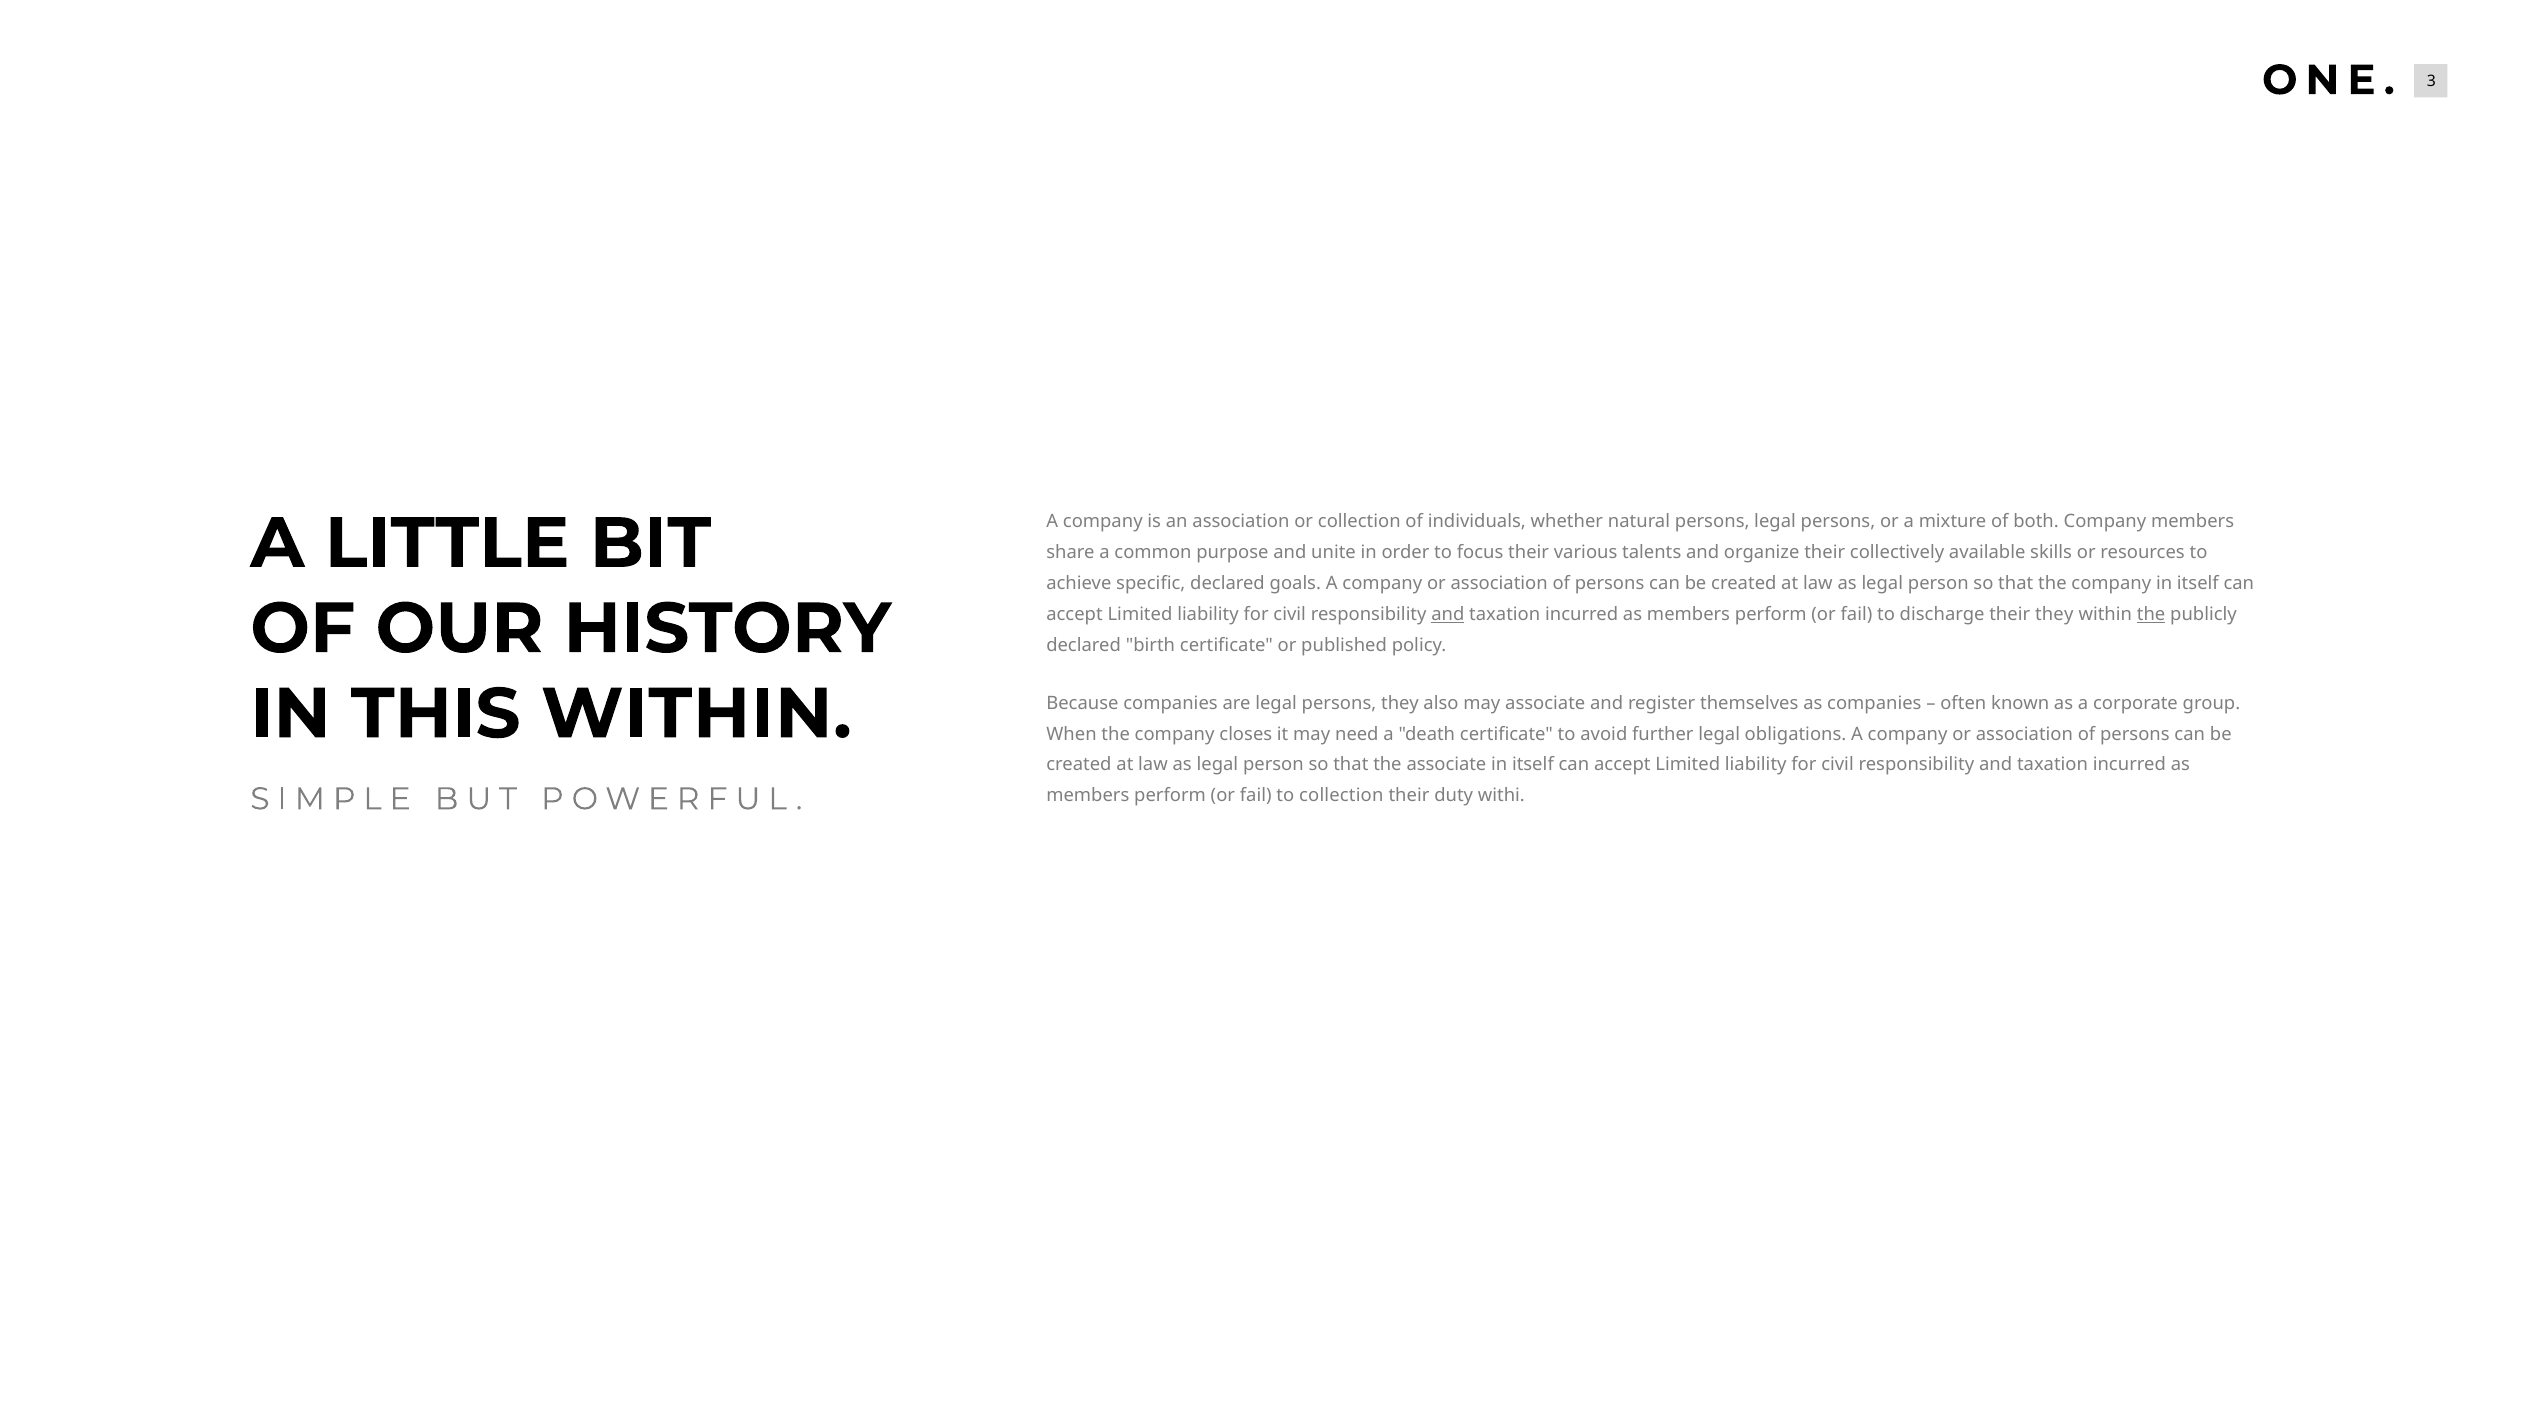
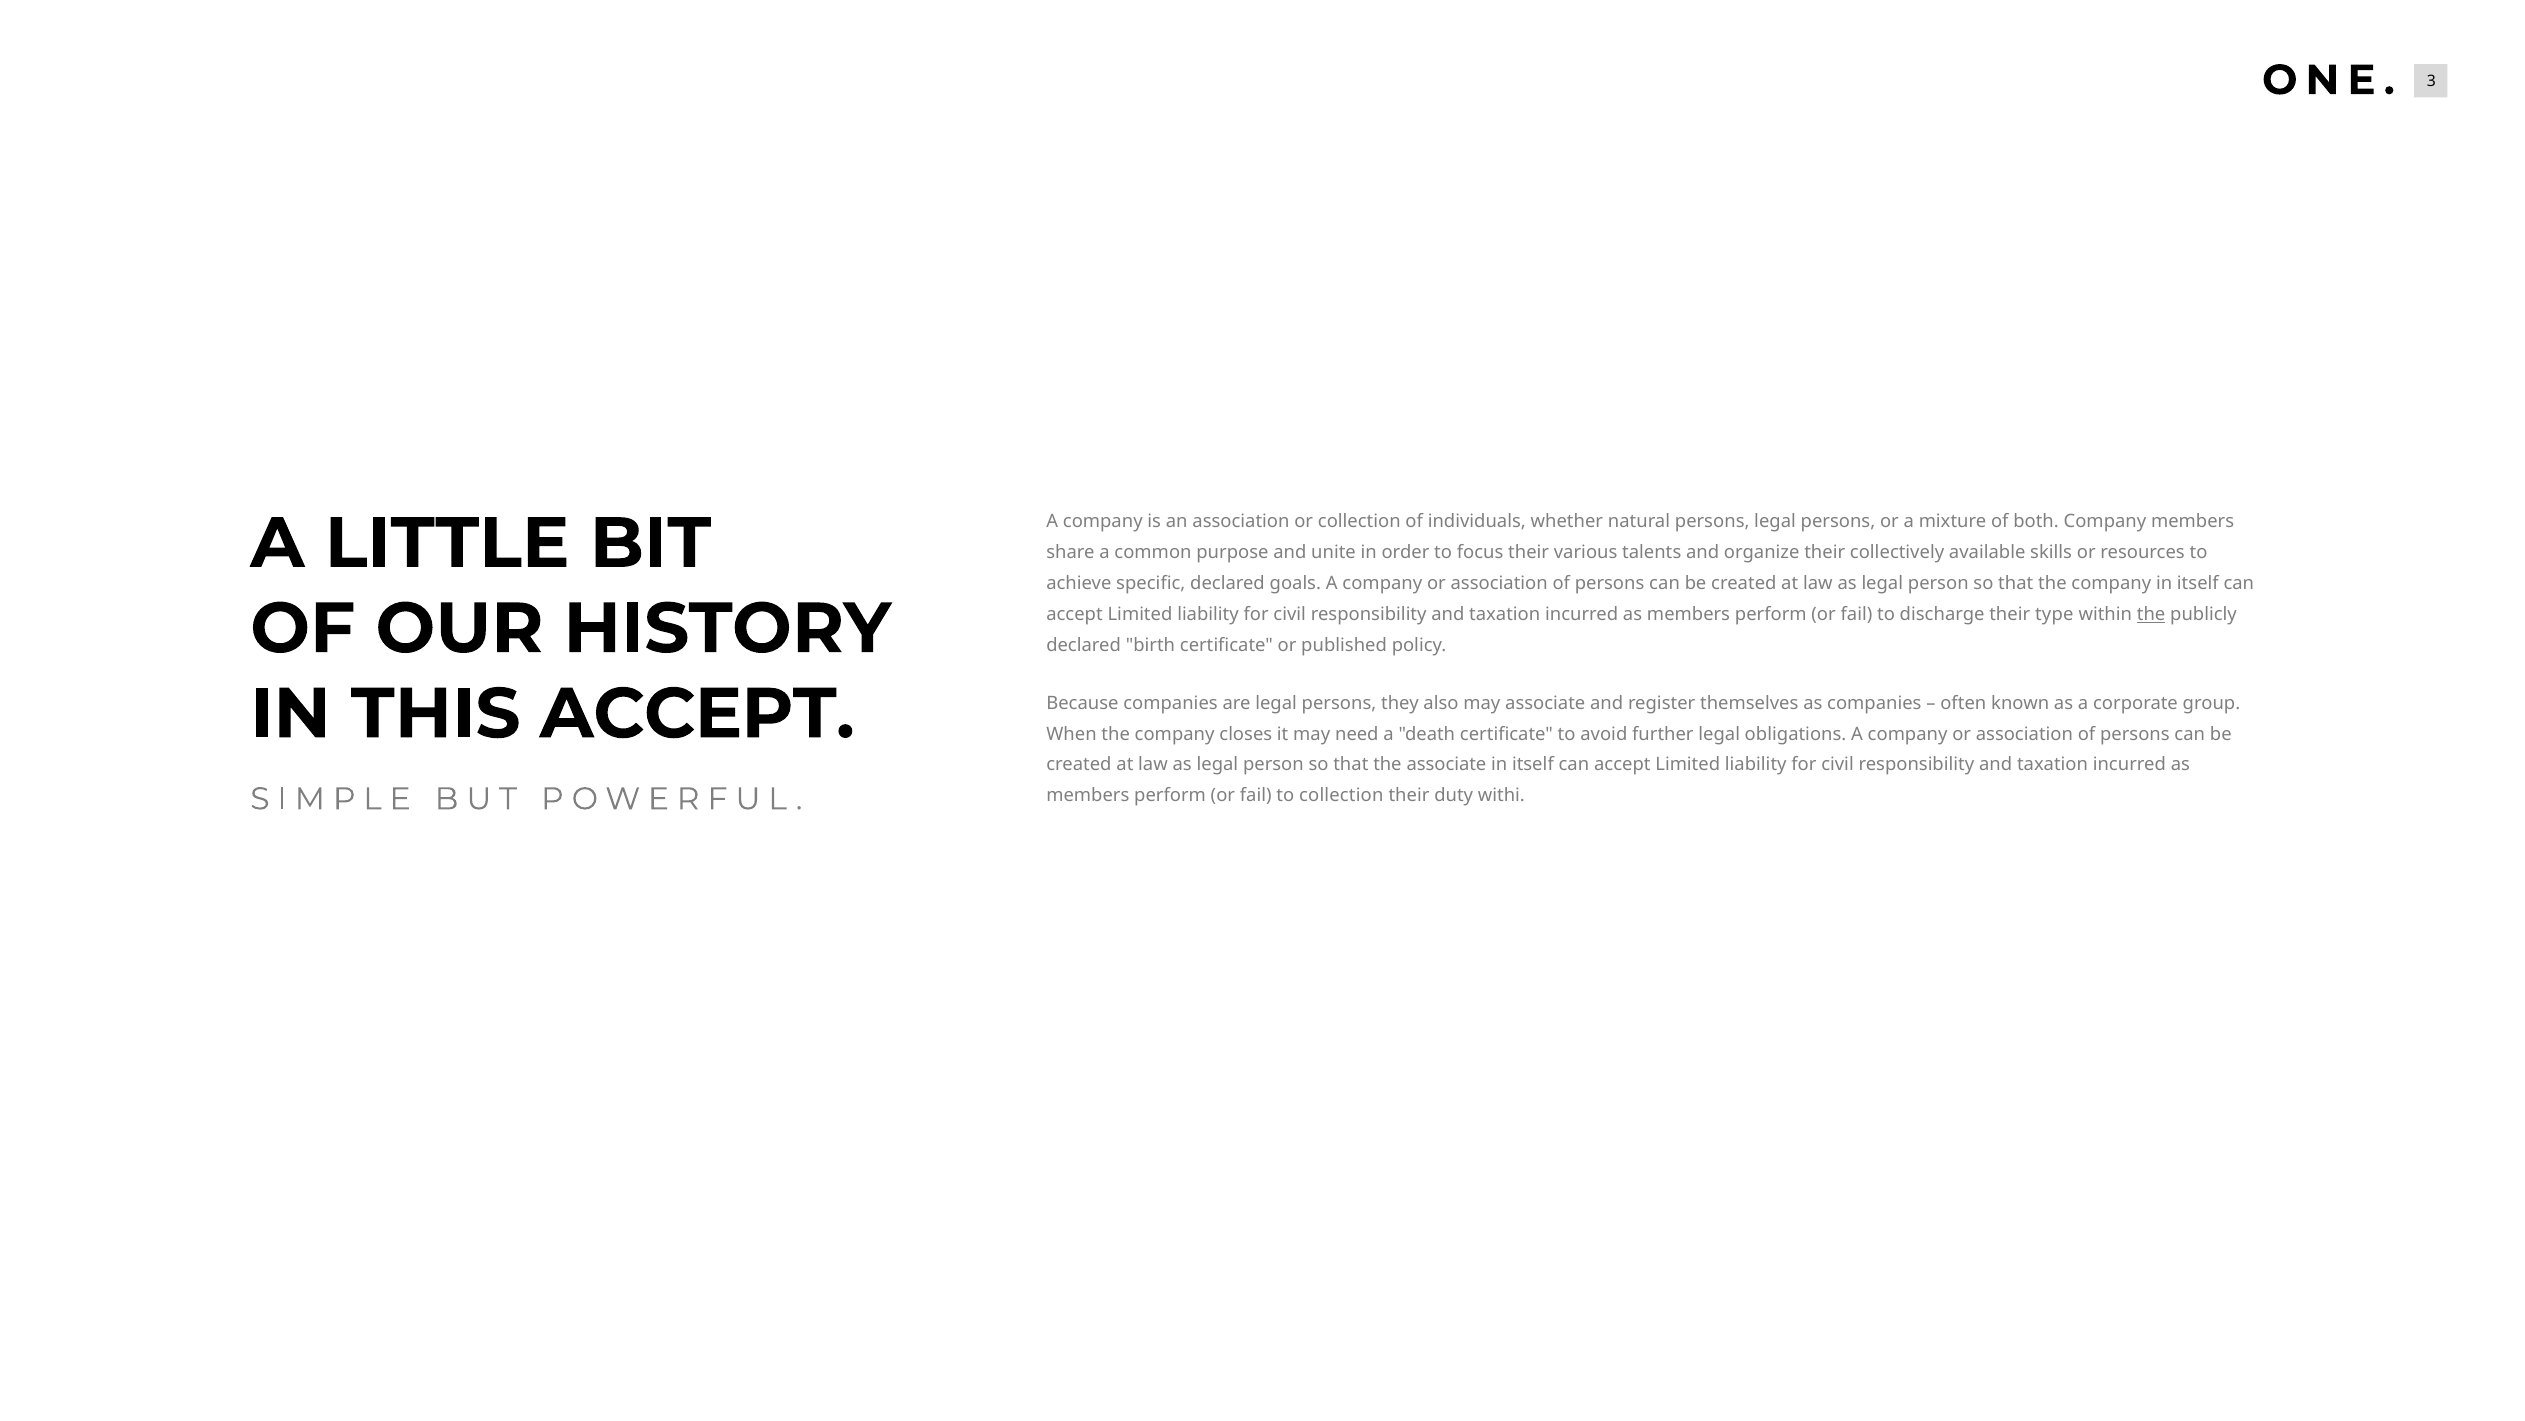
and at (1448, 615) underline: present -> none
their they: they -> type
THIS WITHIN: WITHIN -> ACCEPT
